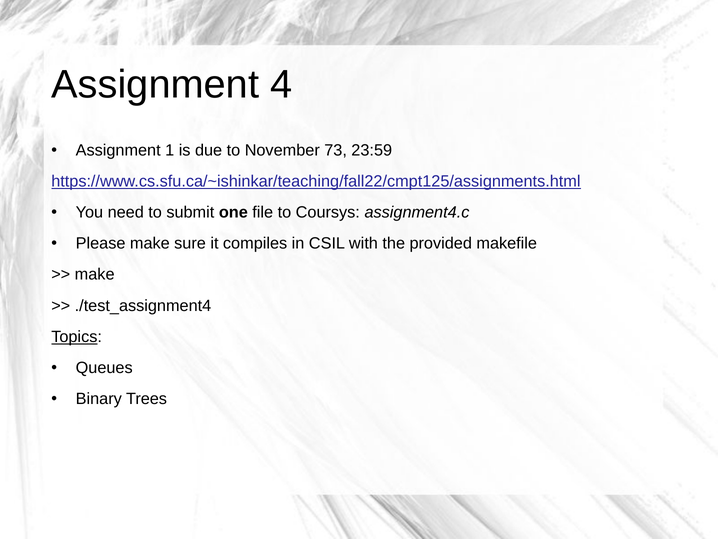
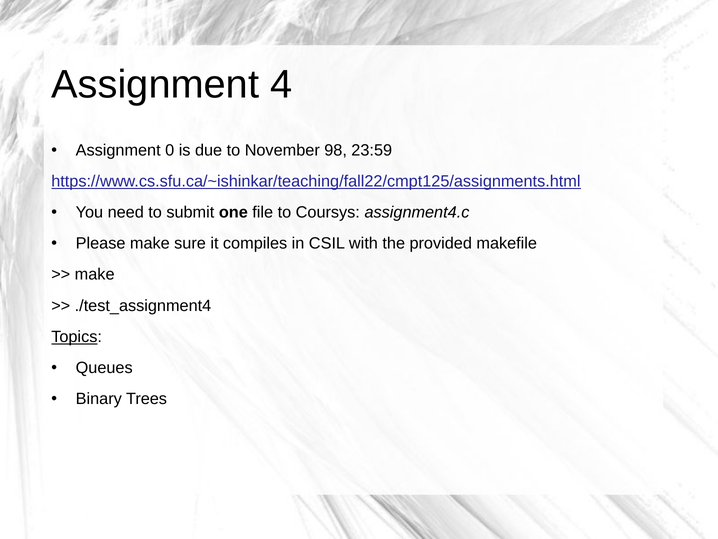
1: 1 -> 0
73: 73 -> 98
